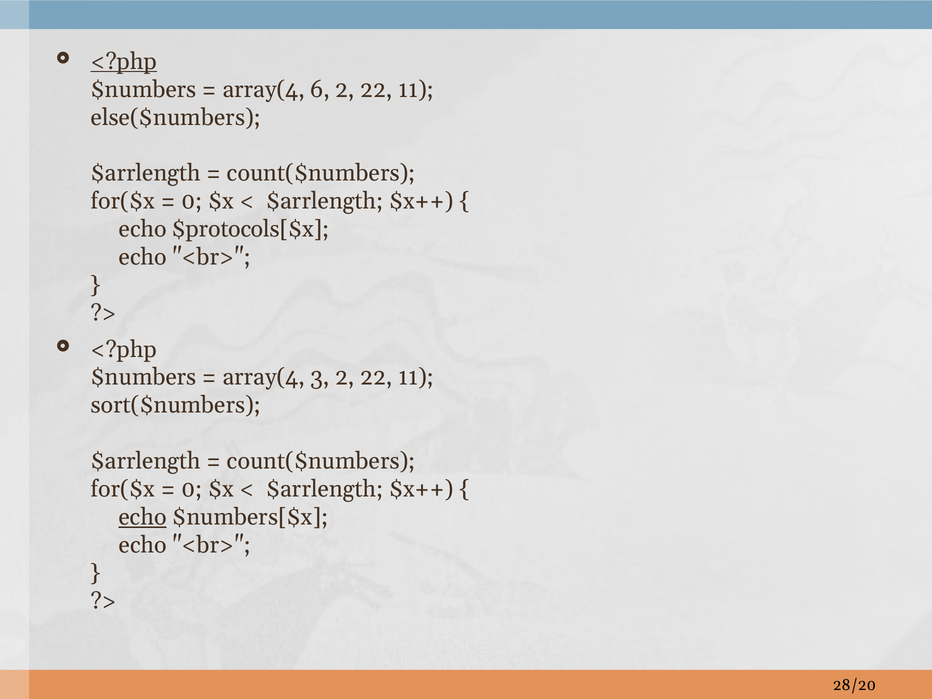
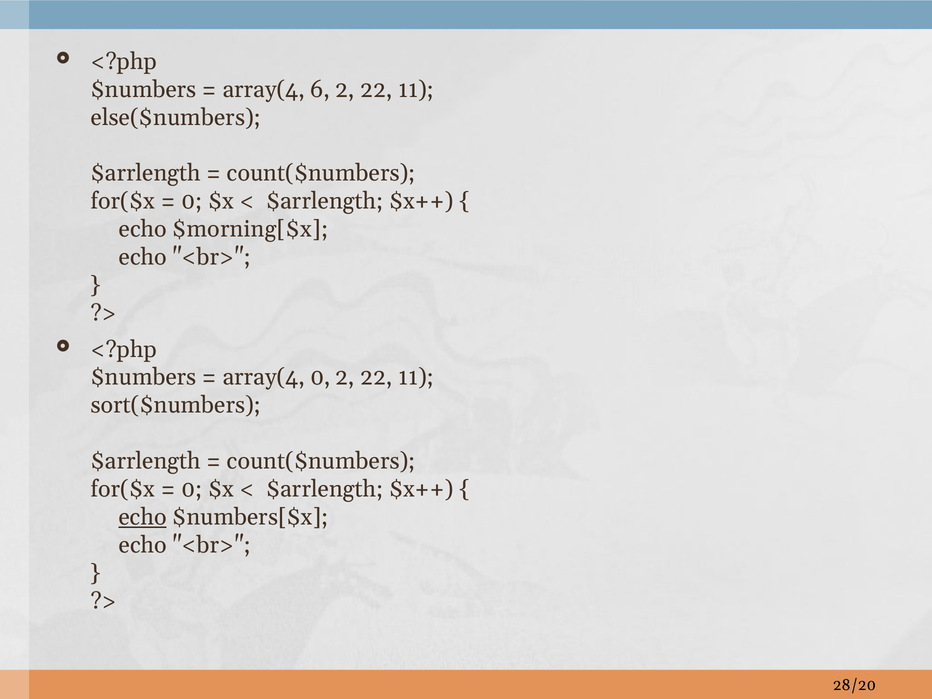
<?php at (124, 61) underline: present -> none
$protocols[$x: $protocols[$x -> $morning[$x
array(4 3: 3 -> 0
